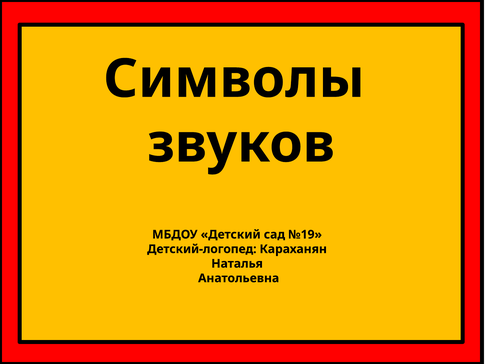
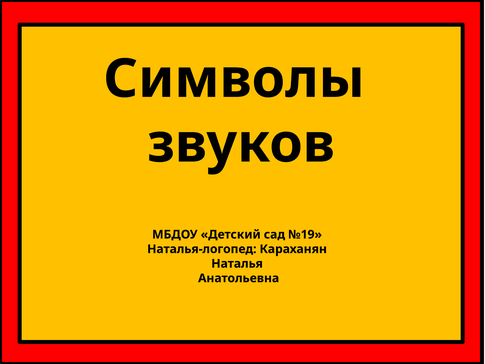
Детский-логопед: Детский-логопед -> Наталья-логопед
